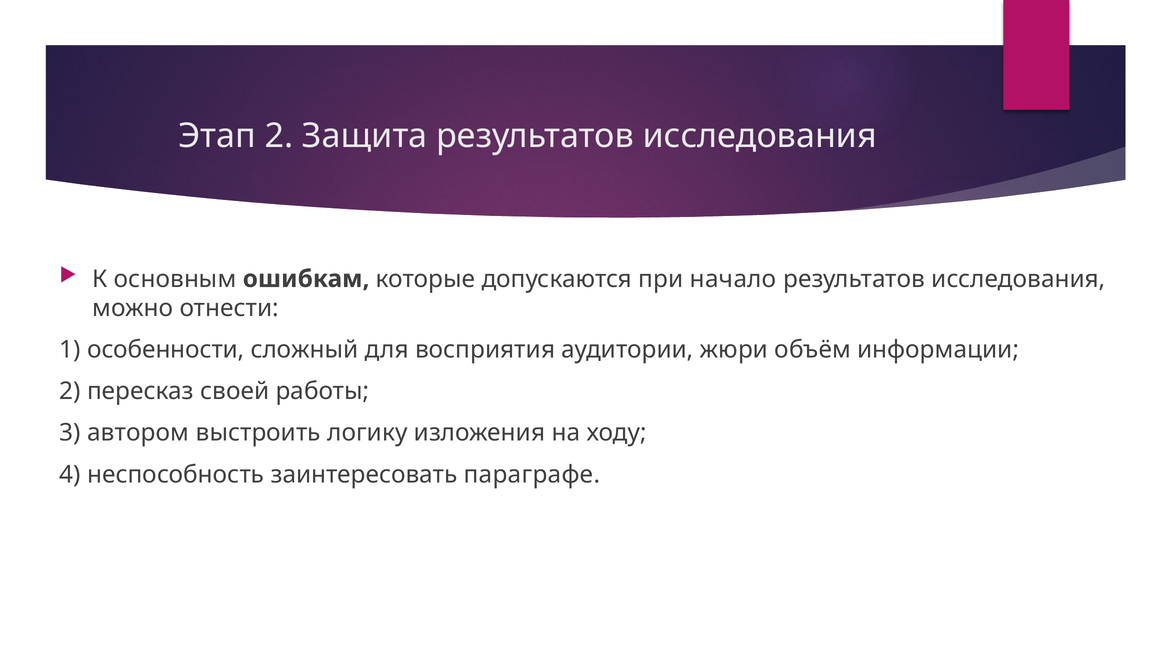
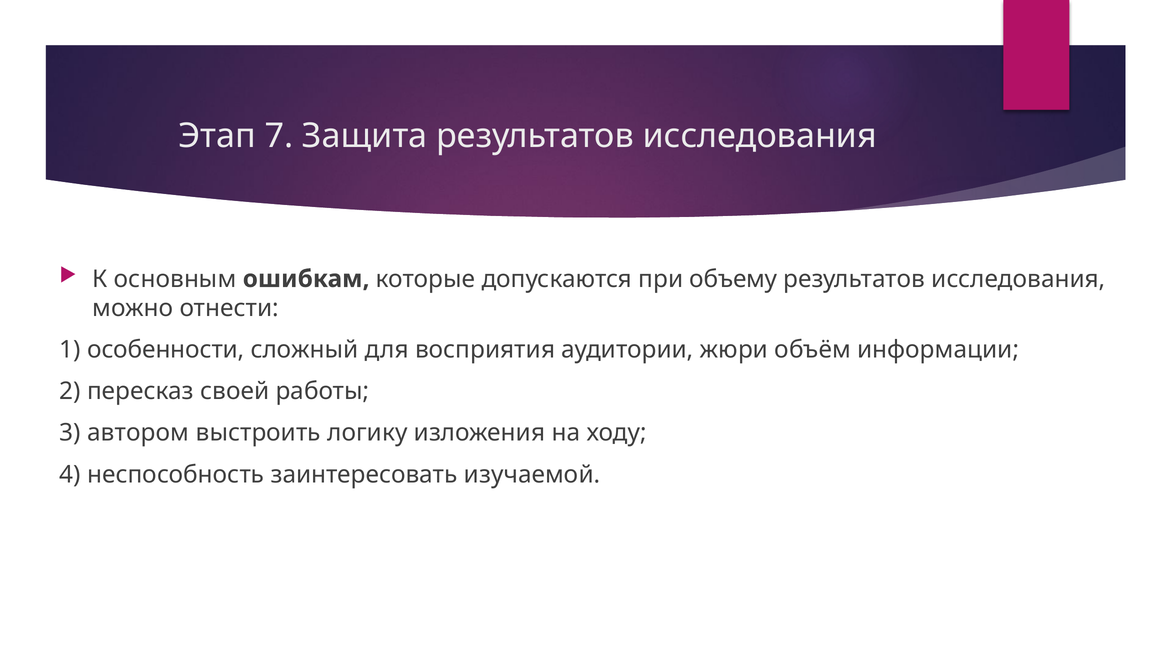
Этап 2: 2 -> 7
начало: начало -> объему
параграфе: параграфе -> изучаемой
